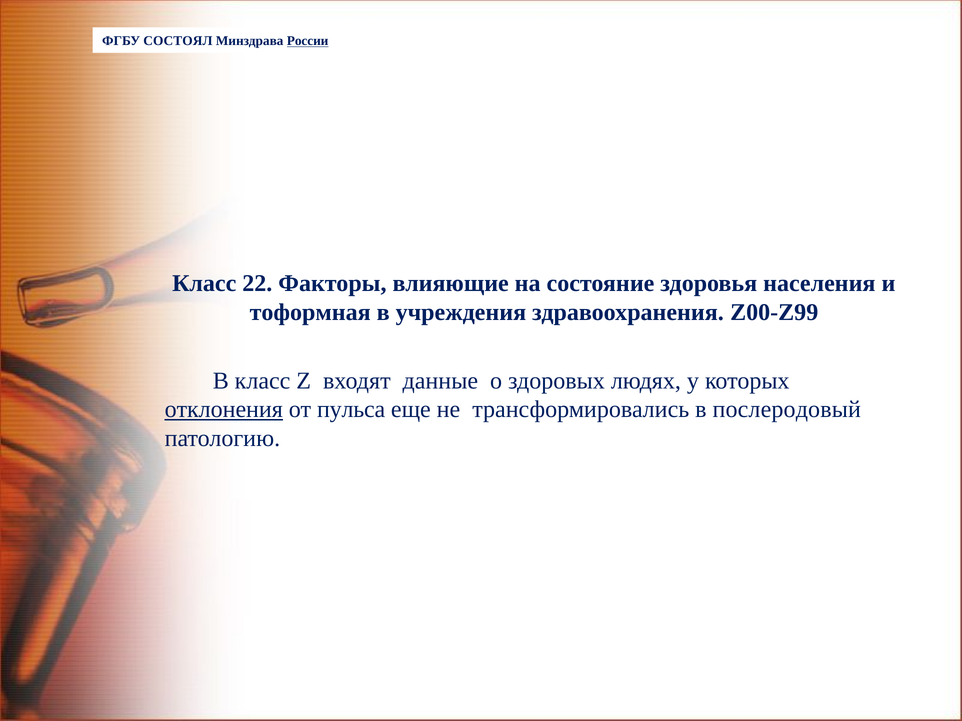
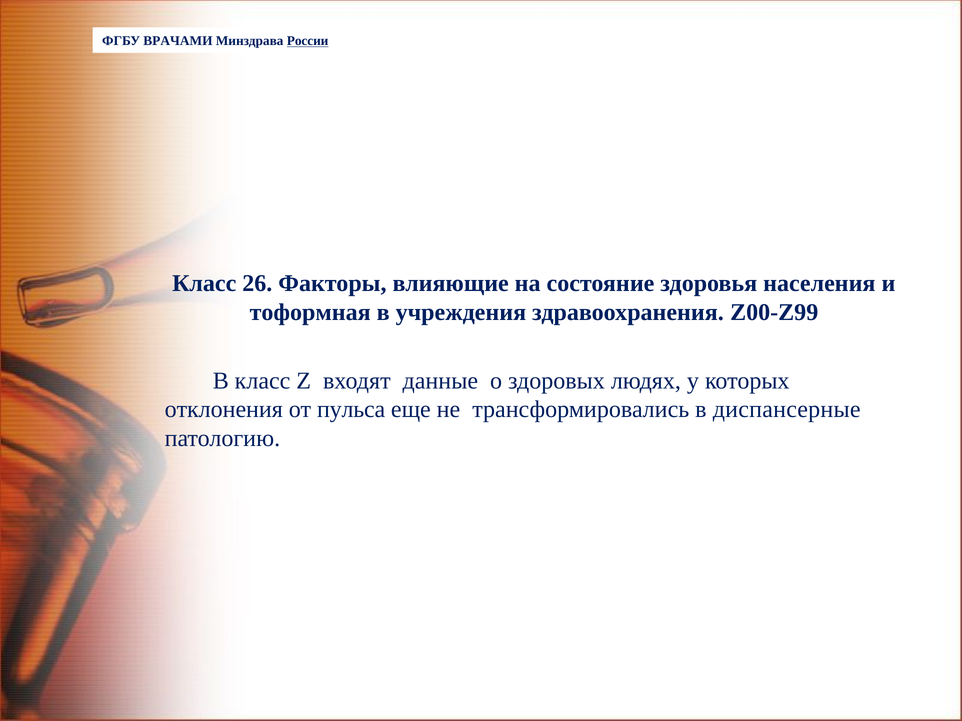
СОСТОЯЛ: СОСТОЯЛ -> ВРАЧАМИ
22: 22 -> 26
отклонения underline: present -> none
послеродовый: послеродовый -> диспансерные
